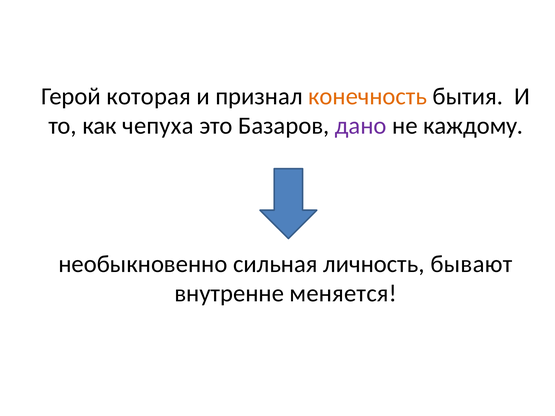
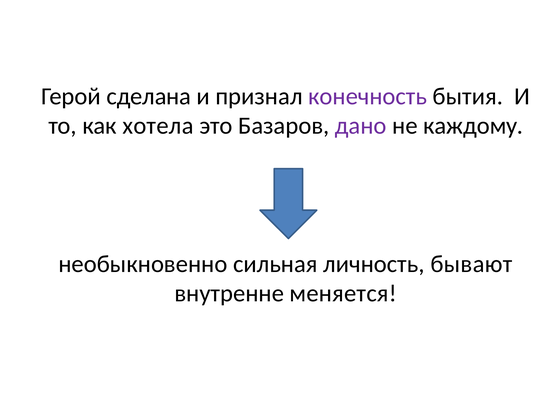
которая: которая -> сделана
конечность colour: orange -> purple
чепуха: чепуха -> хотела
